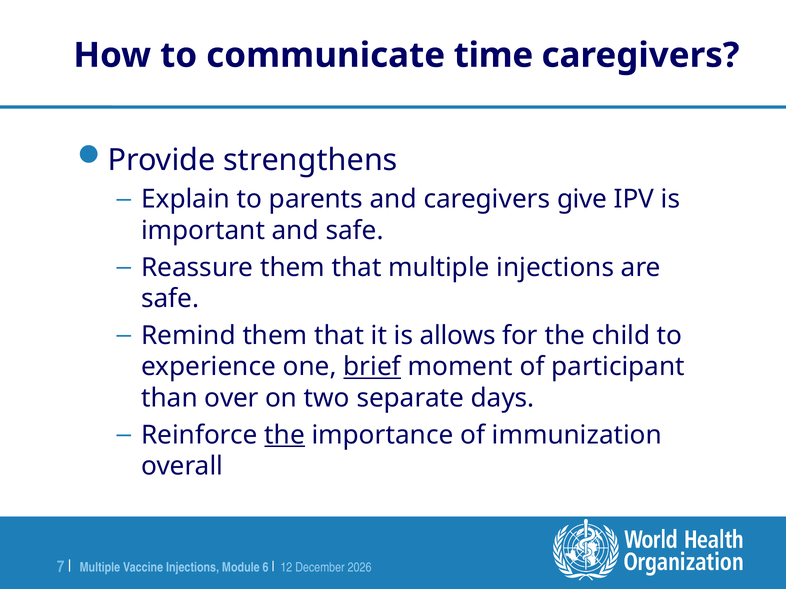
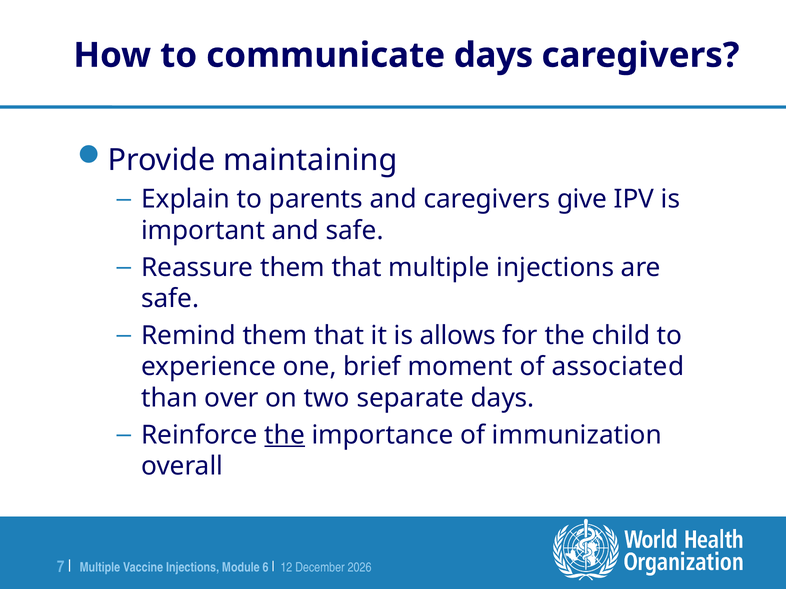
communicate time: time -> days
strengthens: strengthens -> maintaining
brief underline: present -> none
participant: participant -> associated
